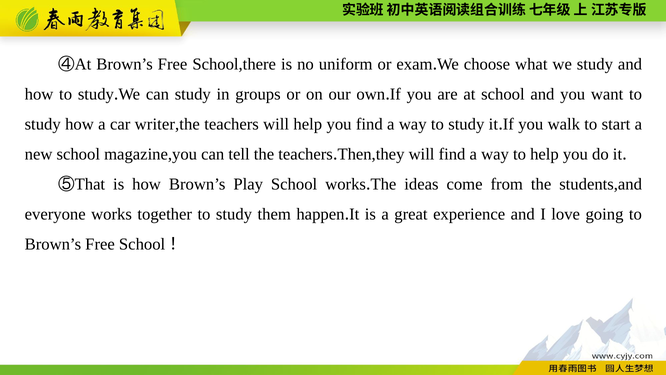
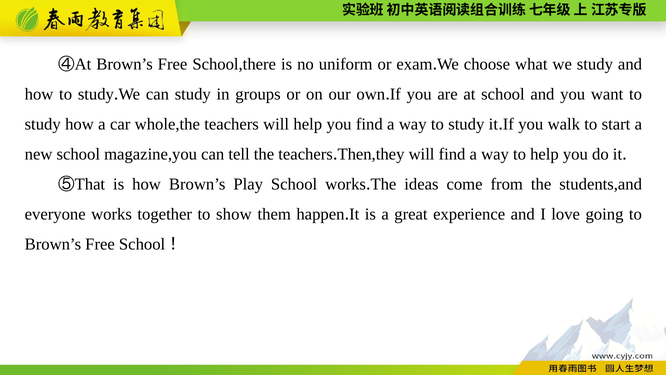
writer,the: writer,the -> whole,the
together to study: study -> show
